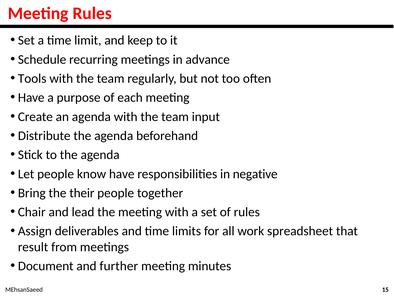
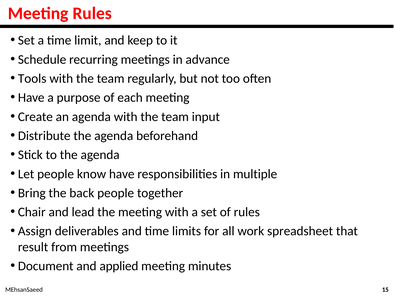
negative: negative -> multiple
their: their -> back
further: further -> applied
